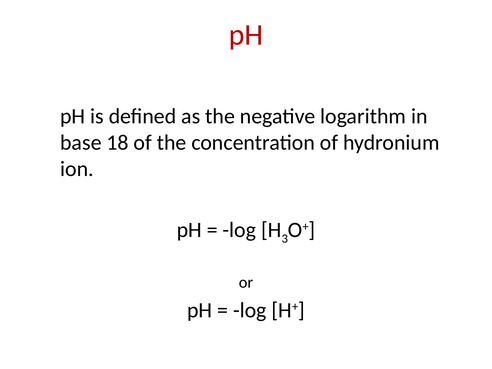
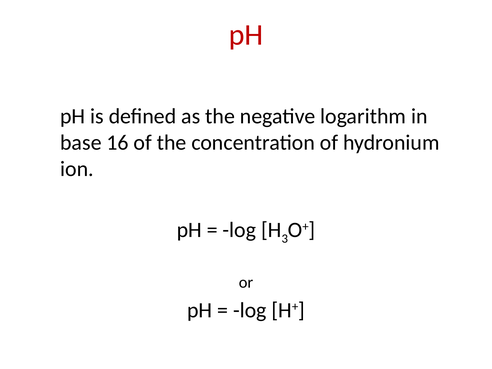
18: 18 -> 16
